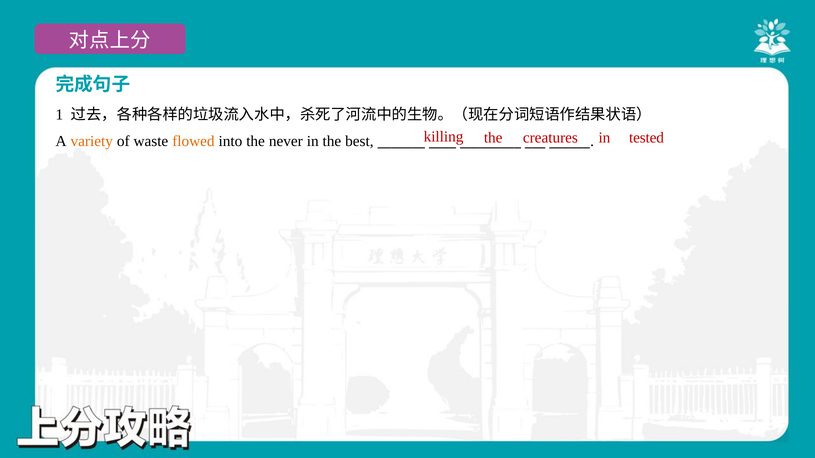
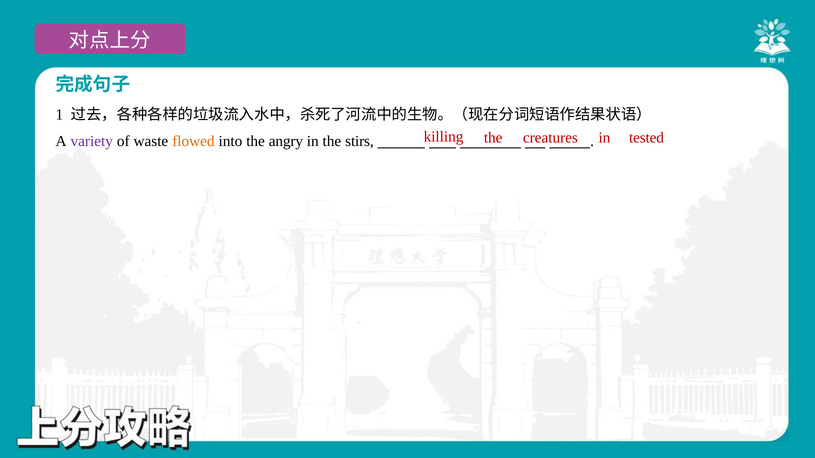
variety colour: orange -> purple
never: never -> angry
best: best -> stirs
